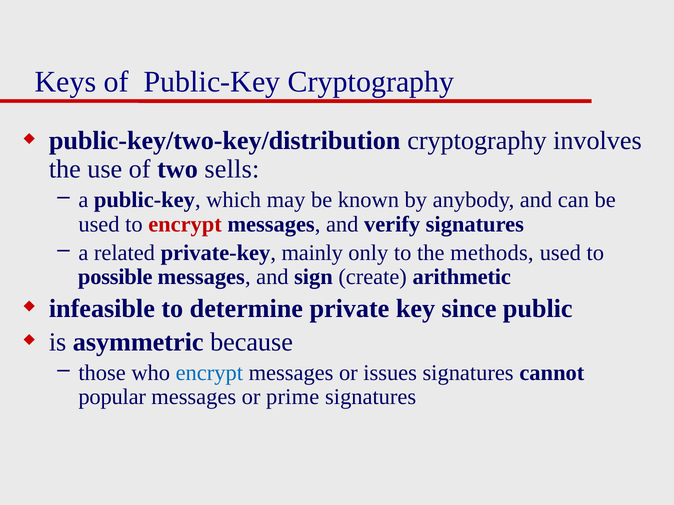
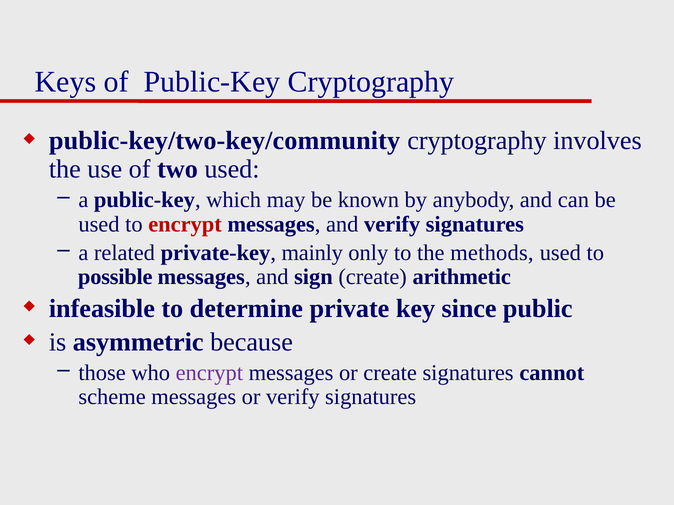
public-key/two-key/distribution: public-key/two-key/distribution -> public-key/two-key/community
two sells: sells -> used
encrypt at (209, 373) colour: blue -> purple
or issues: issues -> create
popular: popular -> scheme
or prime: prime -> verify
